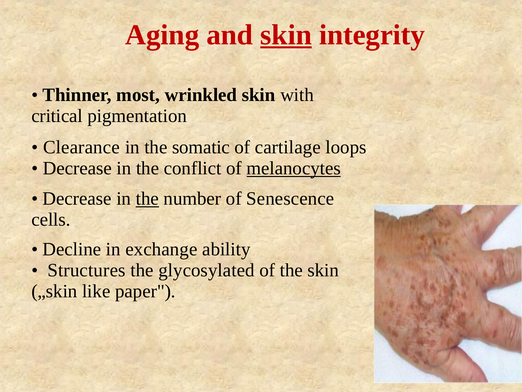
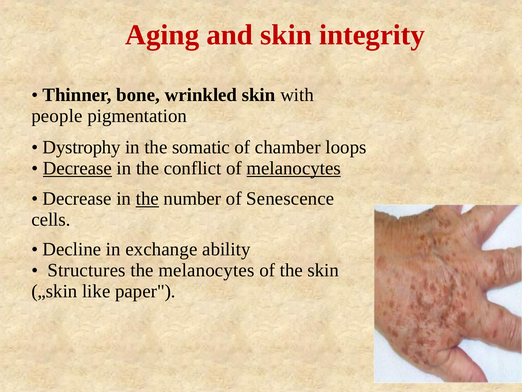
skin at (286, 35) underline: present -> none
most: most -> bone
critical: critical -> people
Clearance: Clearance -> Dystrophy
cartilage: cartilage -> chamber
Decrease at (77, 168) underline: none -> present
the glycosylated: glycosylated -> melanocytes
